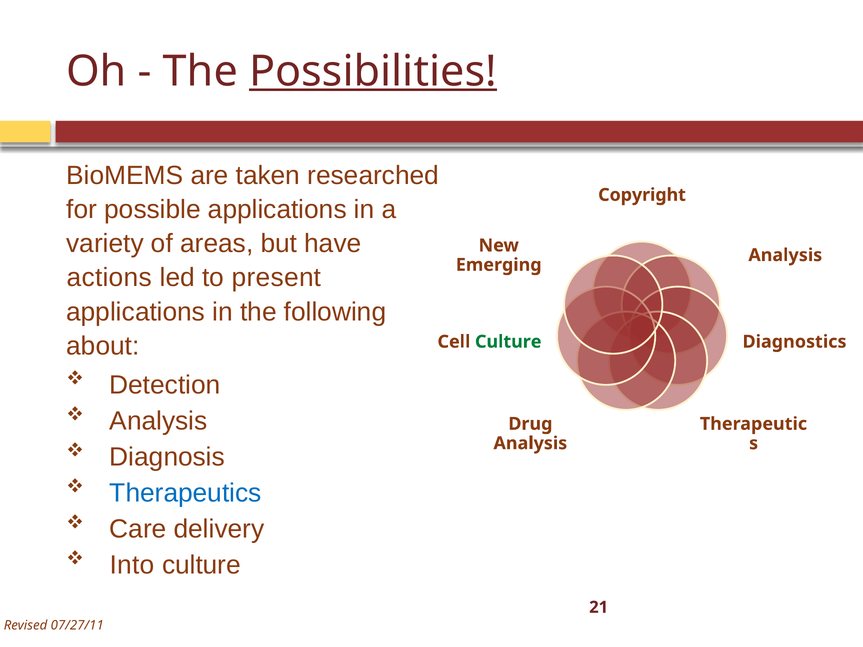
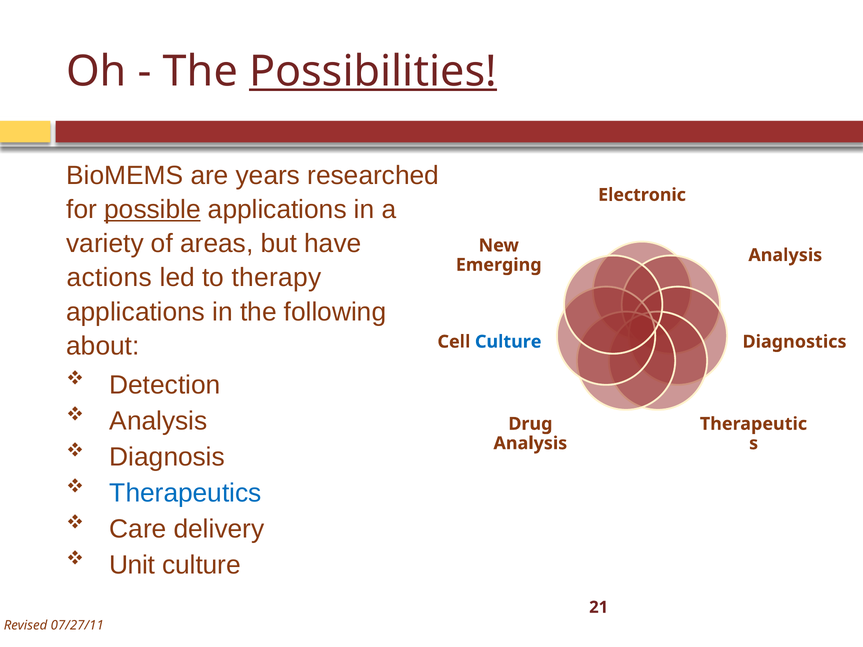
taken: taken -> years
Copyright: Copyright -> Electronic
possible underline: none -> present
present: present -> therapy
Culture at (508, 342) colour: green -> blue
Into: Into -> Unit
